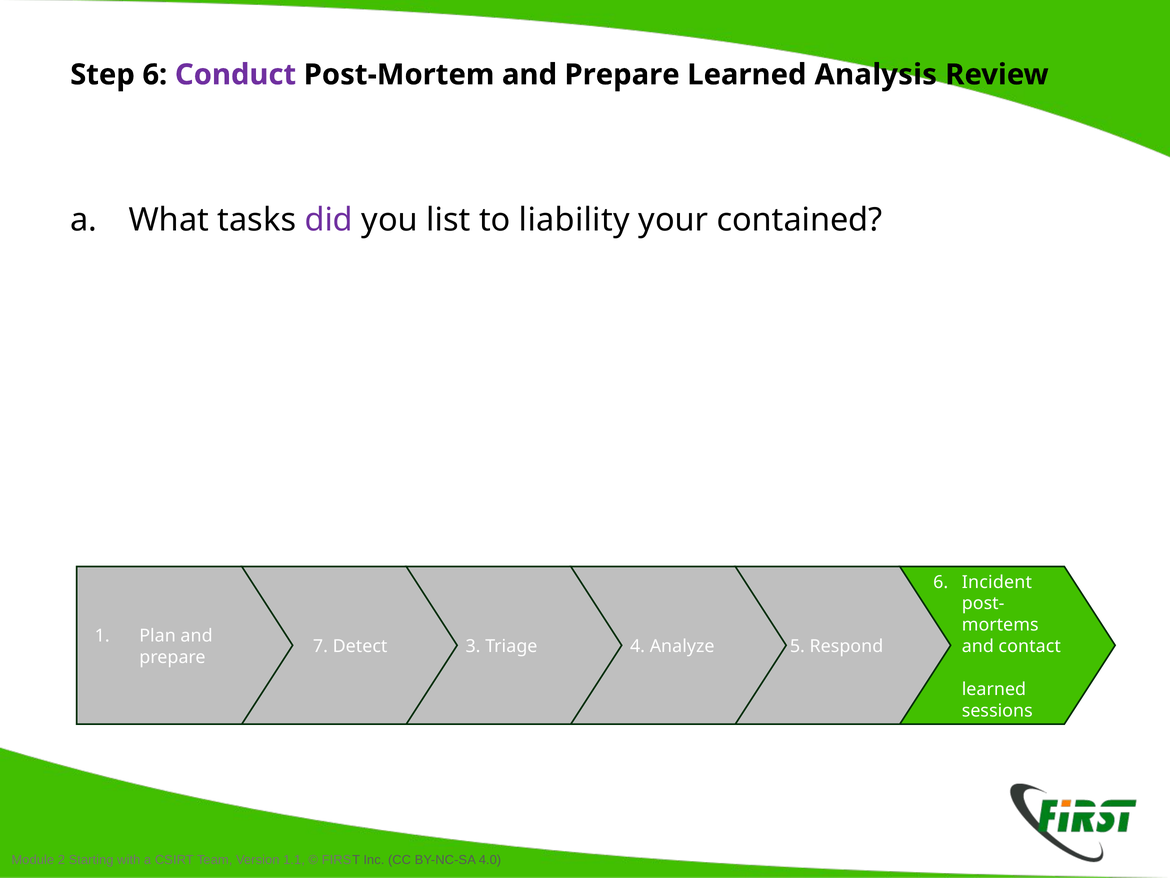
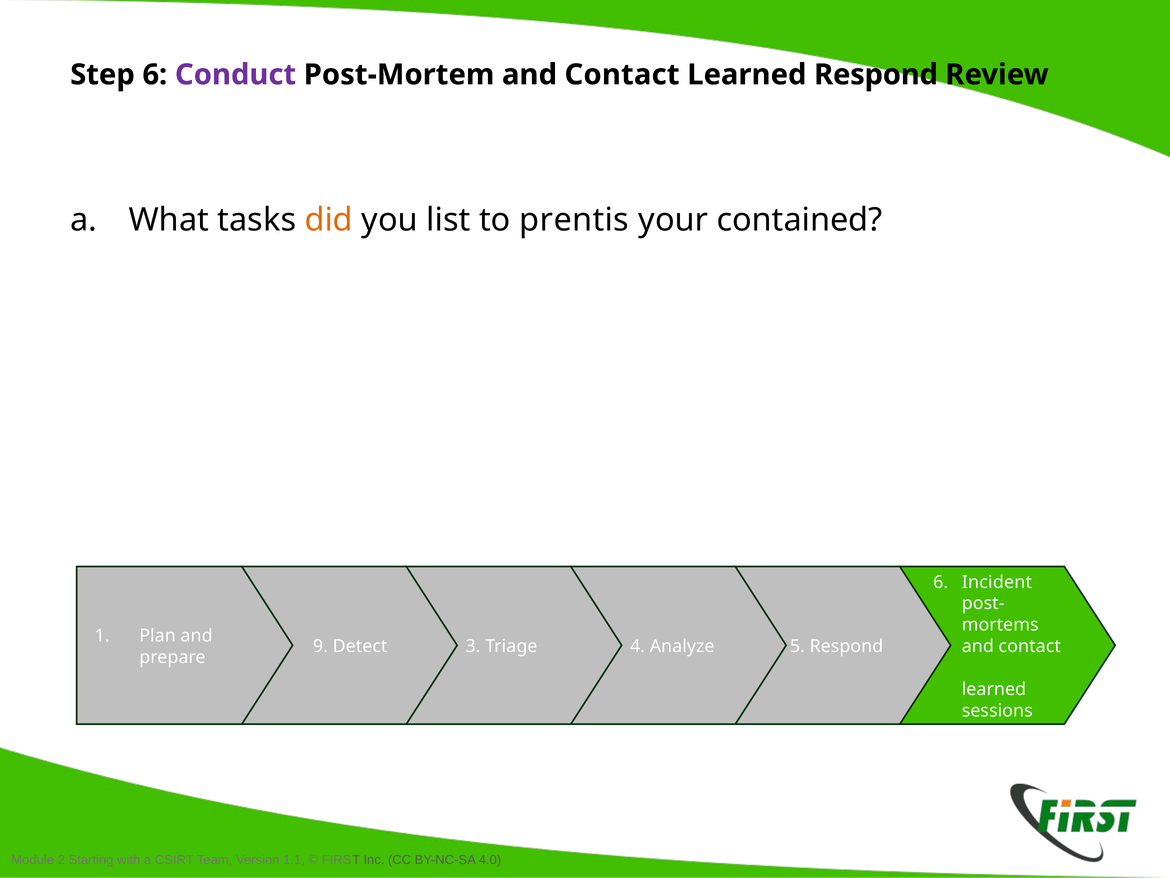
Post-Mortem and Prepare: Prepare -> Contact
Learned Analysis: Analysis -> Respond
did colour: purple -> orange
liability: liability -> prentis
7: 7 -> 9
